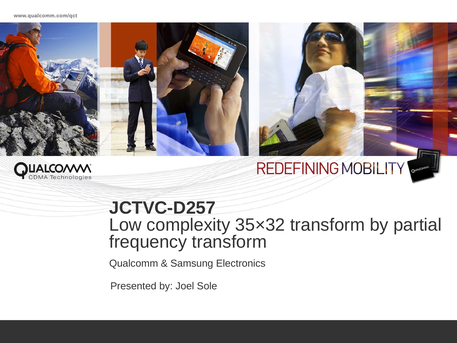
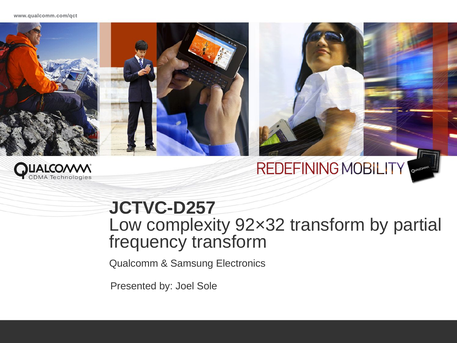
35×32: 35×32 -> 92×32
